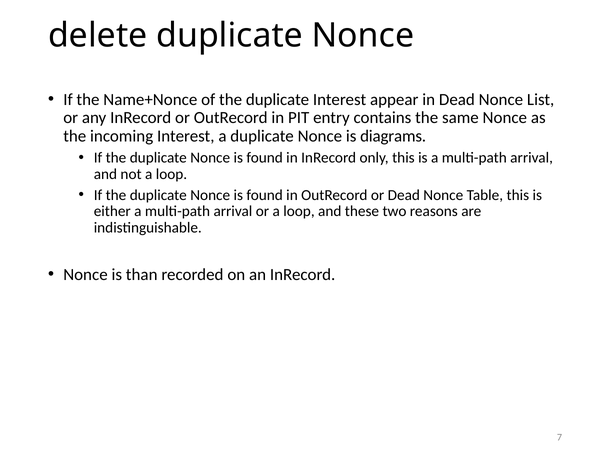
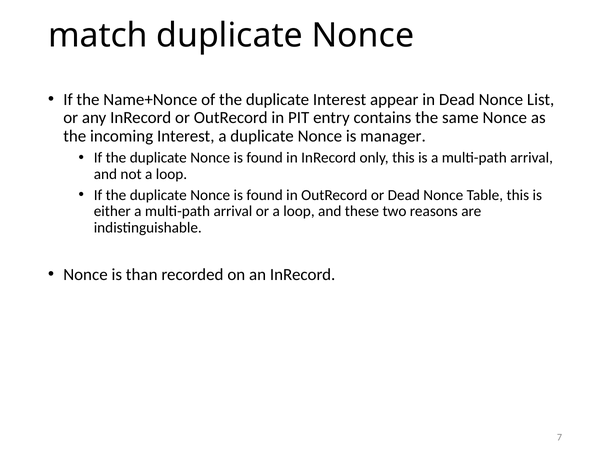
delete: delete -> match
diagrams: diagrams -> manager
